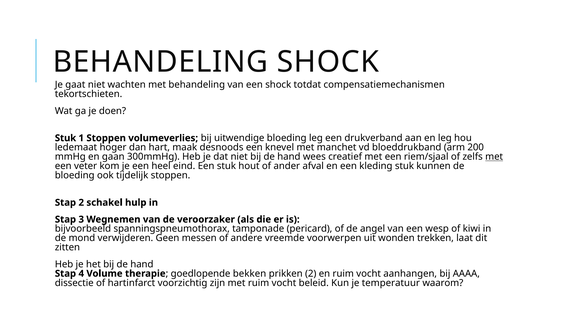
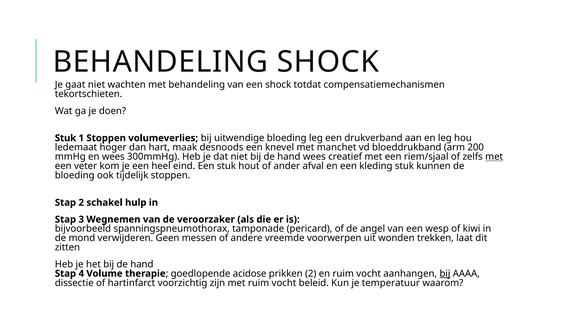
en gaan: gaan -> wees
bekken: bekken -> acidose
bij at (445, 274) underline: none -> present
